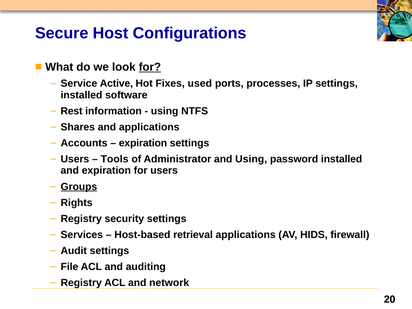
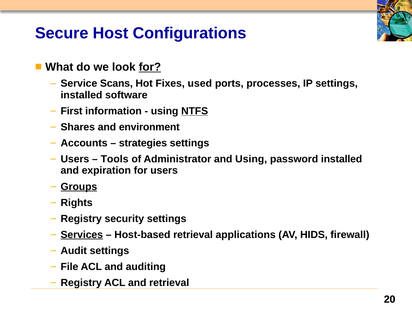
Active: Active -> Scans
Rest: Rest -> First
NTFS underline: none -> present
and applications: applications -> environment
expiration at (143, 143): expiration -> strategies
Services underline: none -> present
and network: network -> retrieval
